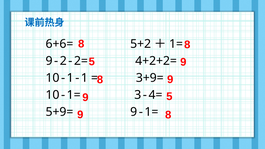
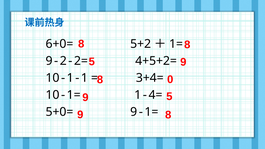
6+6=: 6+6= -> 6+0=
4+2+2=: 4+2+2= -> 4+5+2=
3+9=: 3+9= -> 3+4=
8 9: 9 -> 0
3 at (138, 95): 3 -> 1
5+9=: 5+9= -> 5+0=
